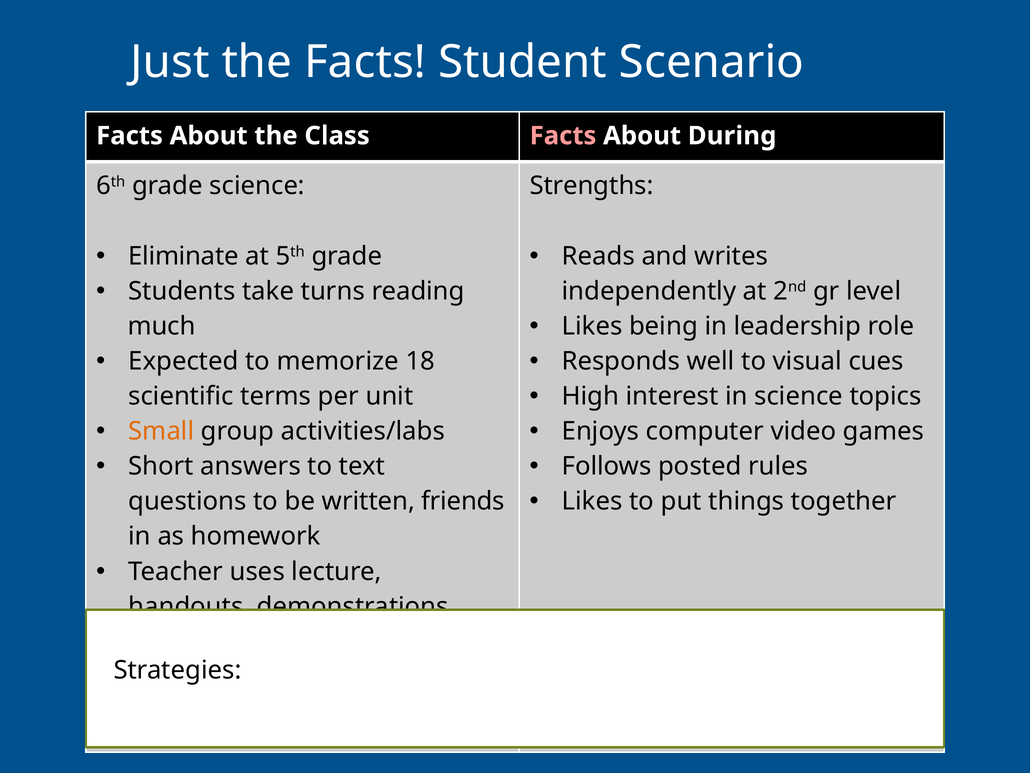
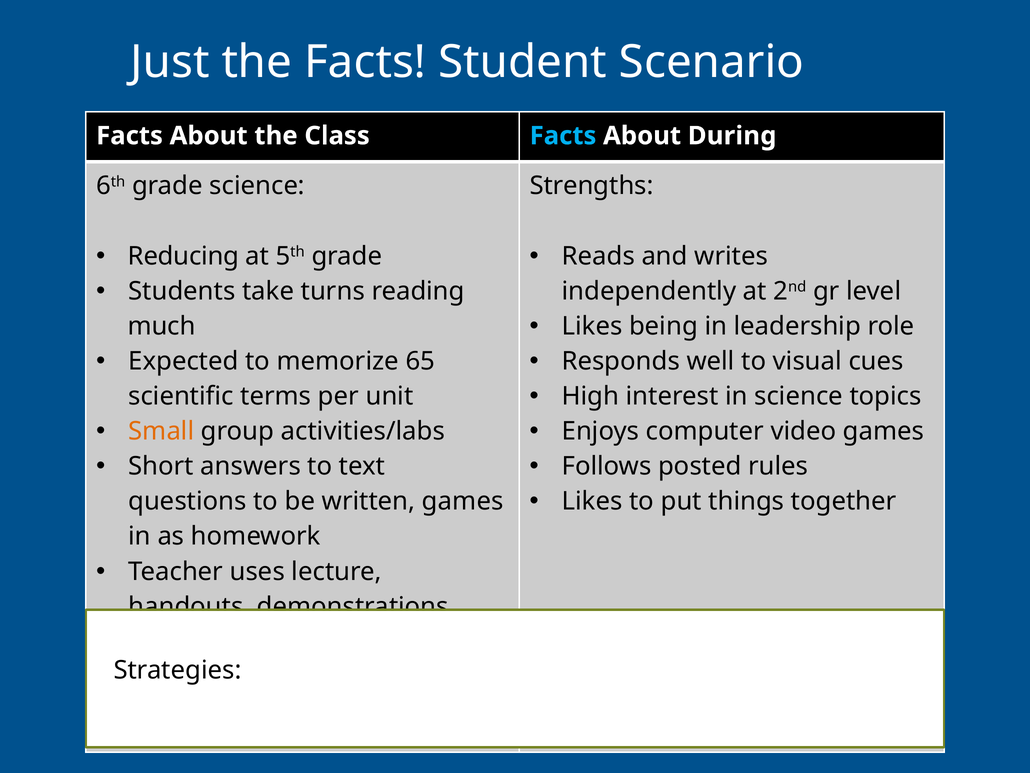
Facts at (563, 136) colour: pink -> light blue
Eliminate: Eliminate -> Reducing
18: 18 -> 65
written friends: friends -> games
